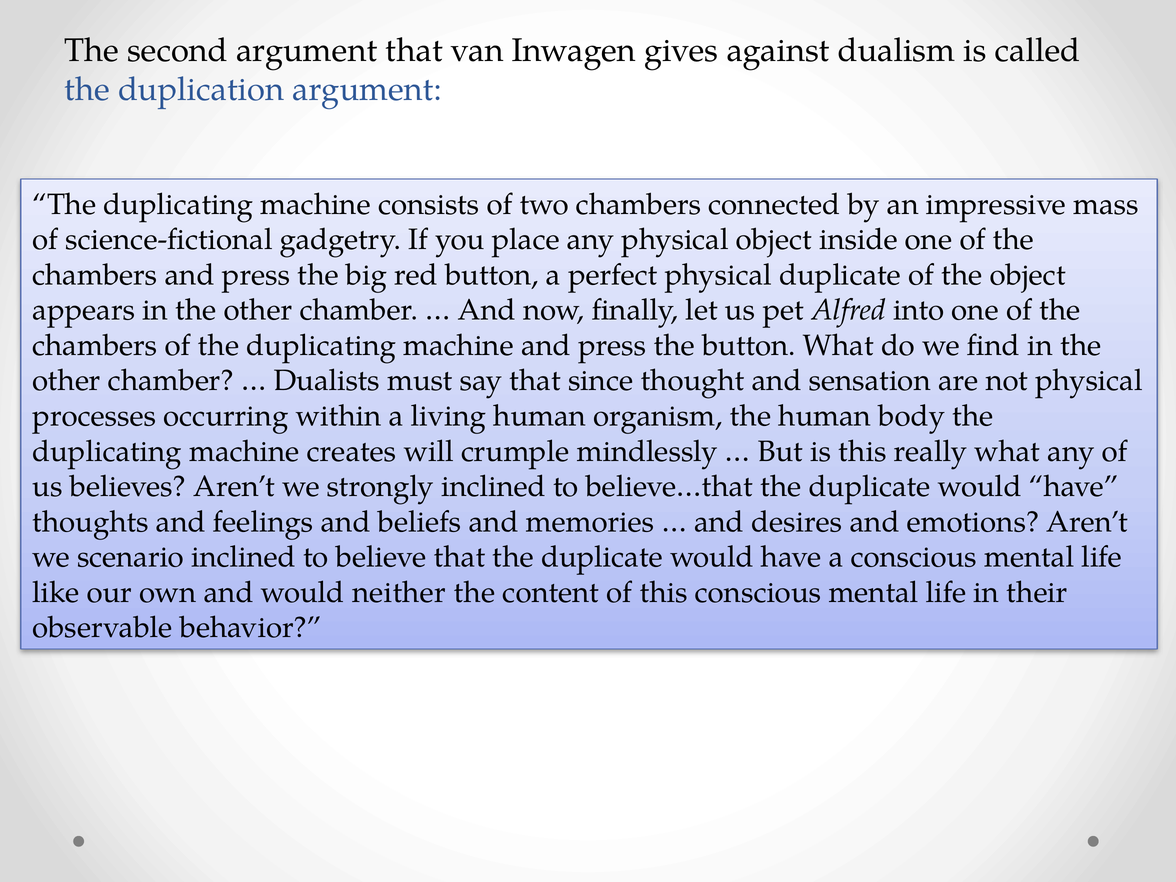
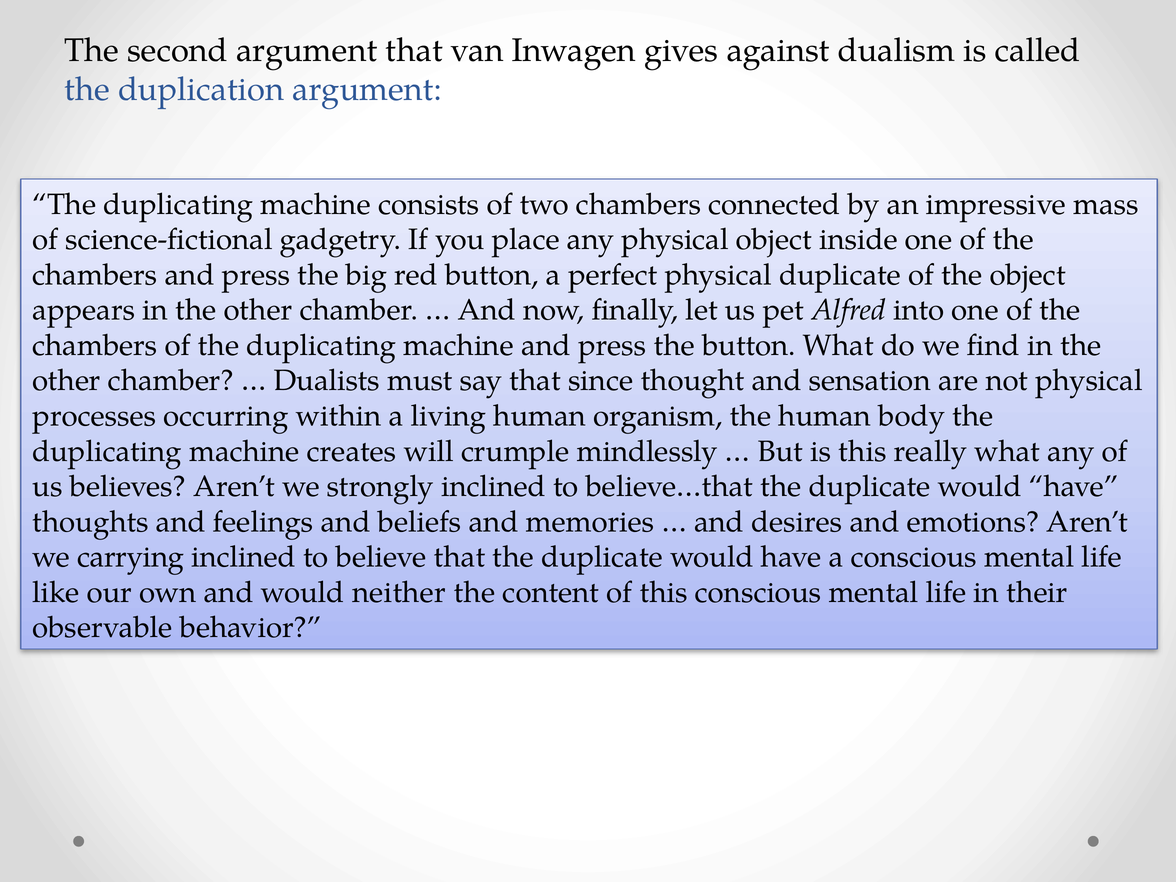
scenario: scenario -> carrying
